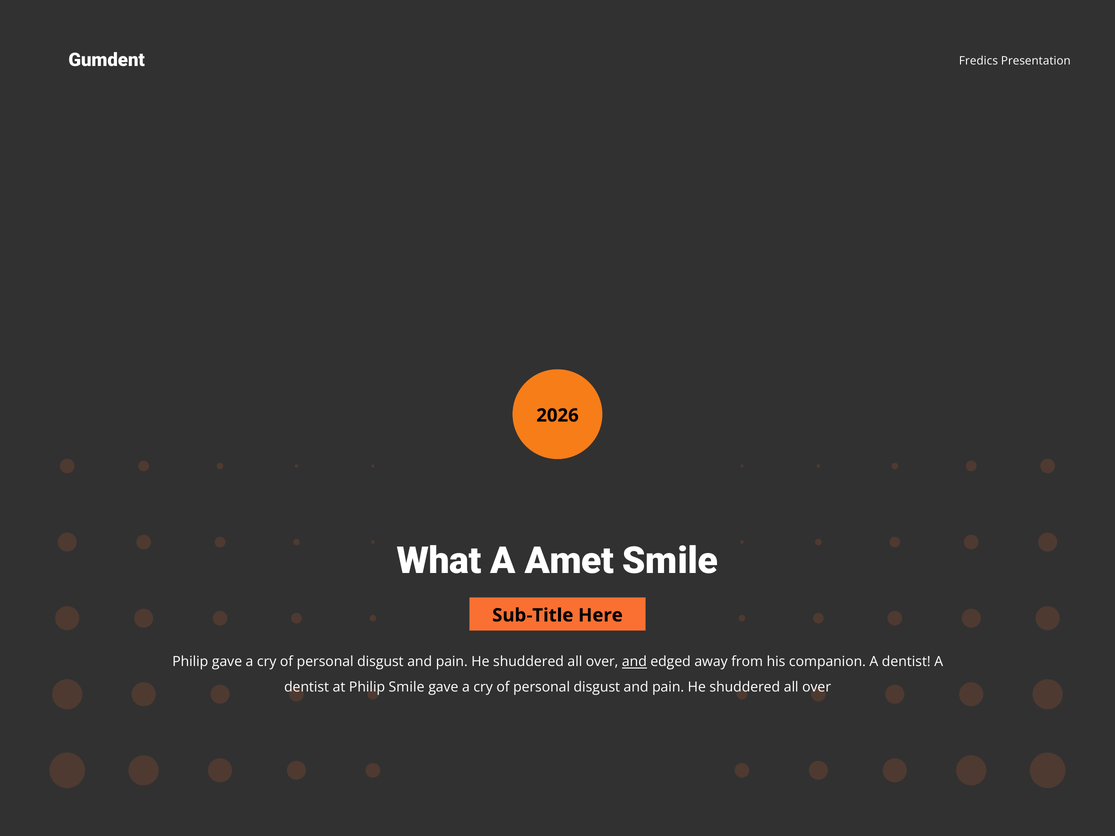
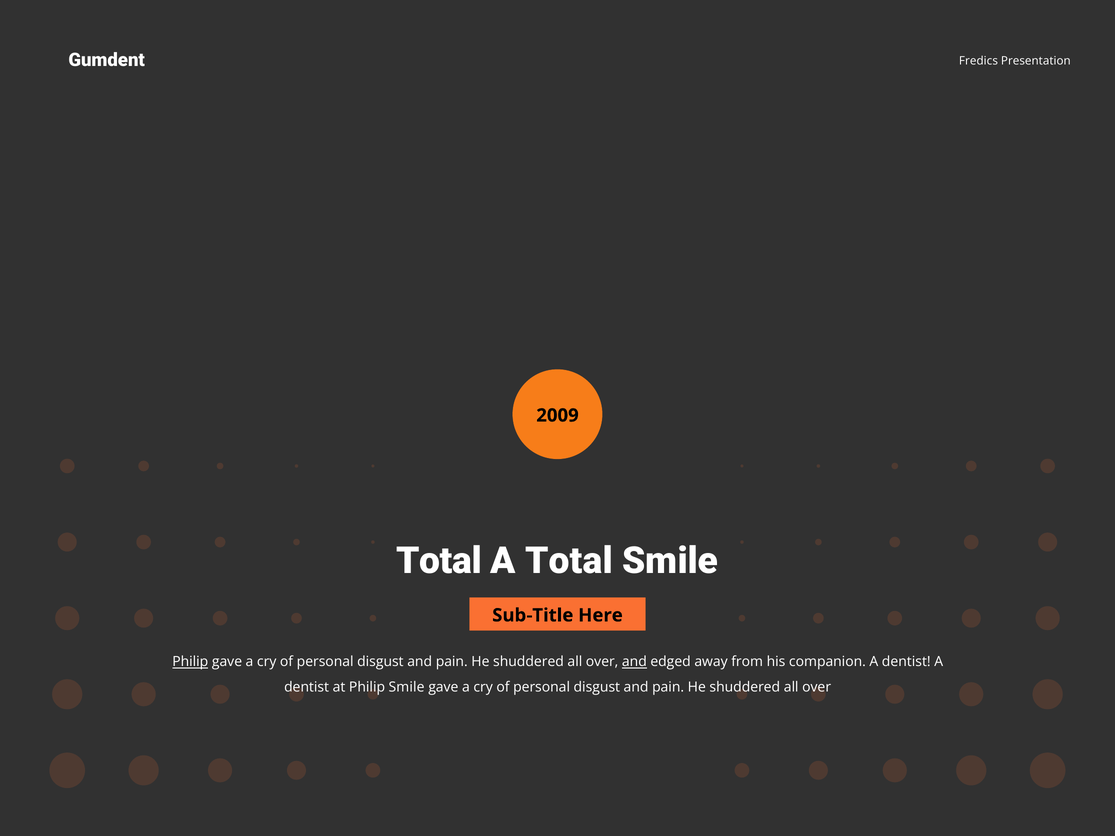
2026: 2026 -> 2009
What at (439, 561): What -> Total
A Amet: Amet -> Total
Philip at (190, 662) underline: none -> present
